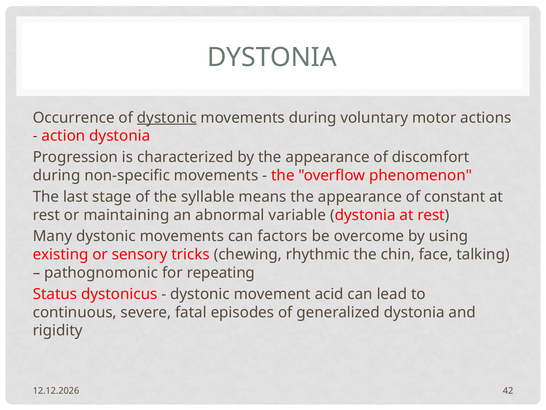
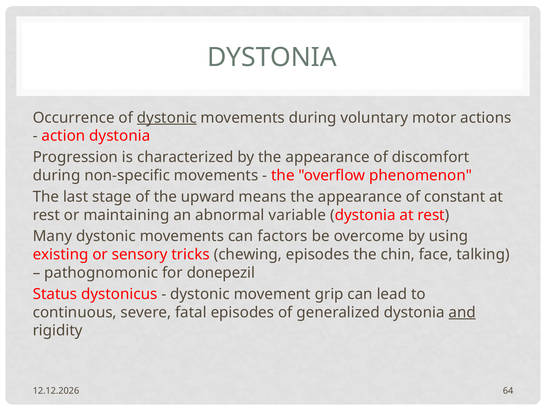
syllable: syllable -> upward
chewing rhythmic: rhythmic -> episodes
repeating: repeating -> donepezil
acid: acid -> grip
and underline: none -> present
42: 42 -> 64
